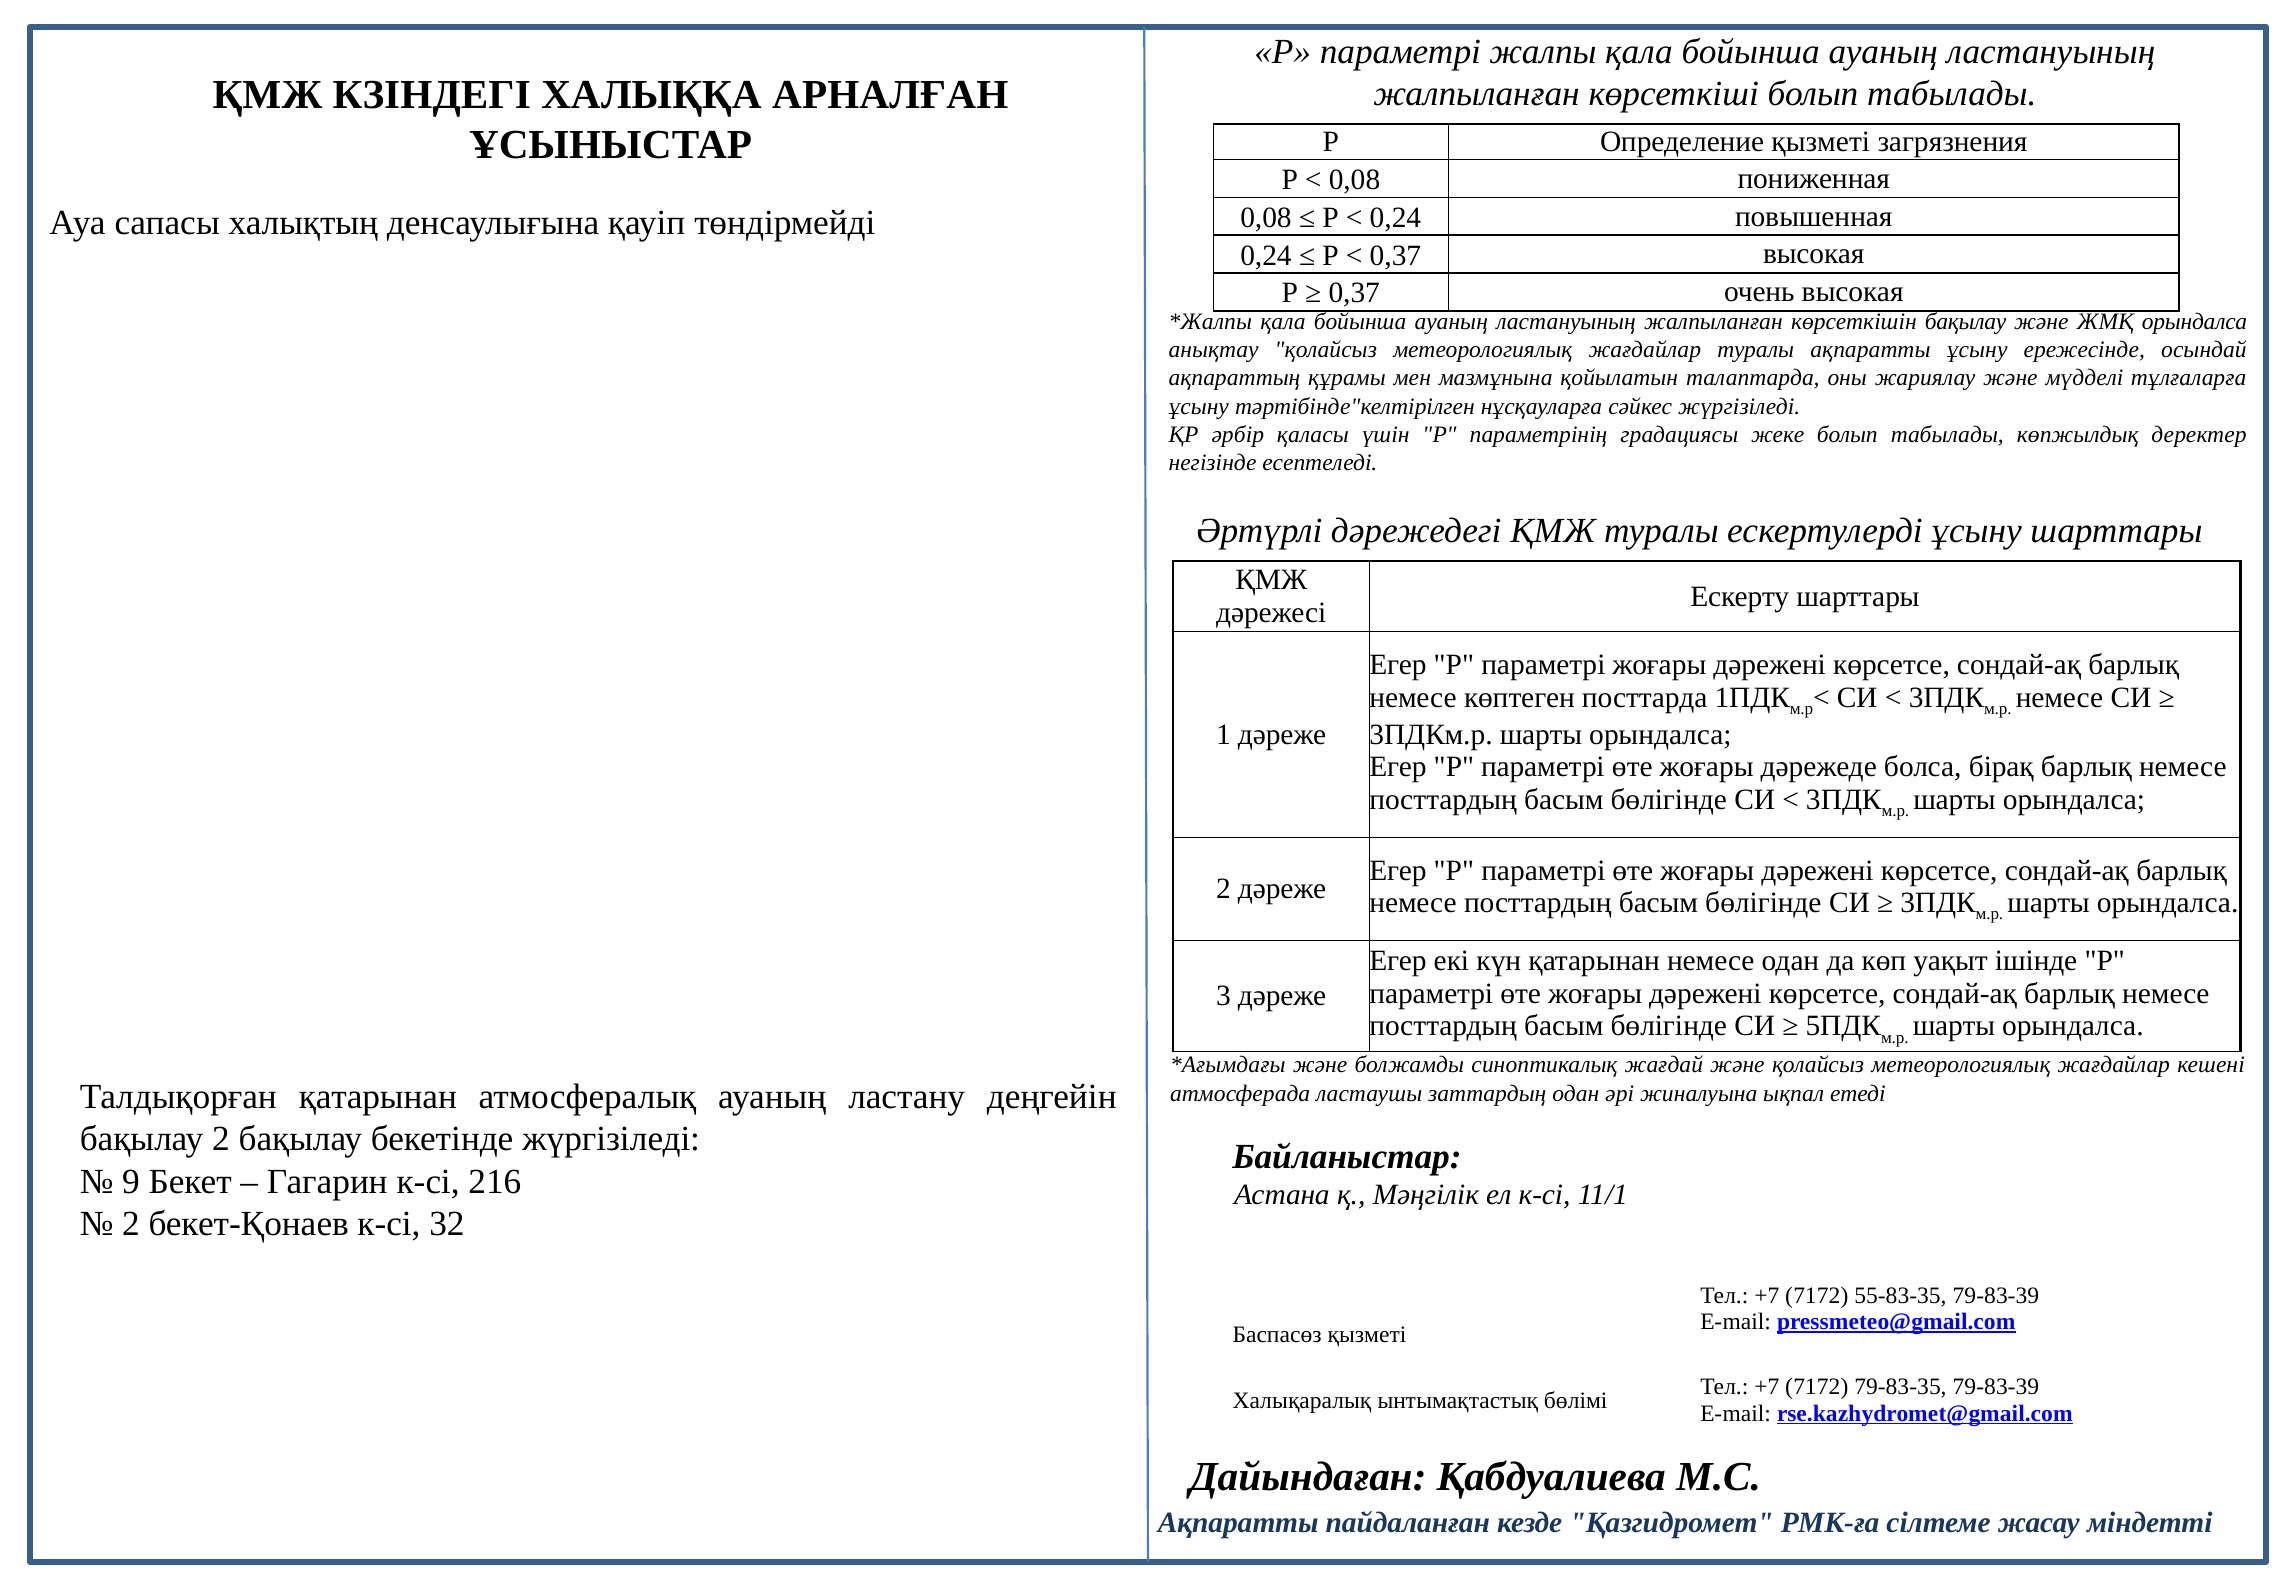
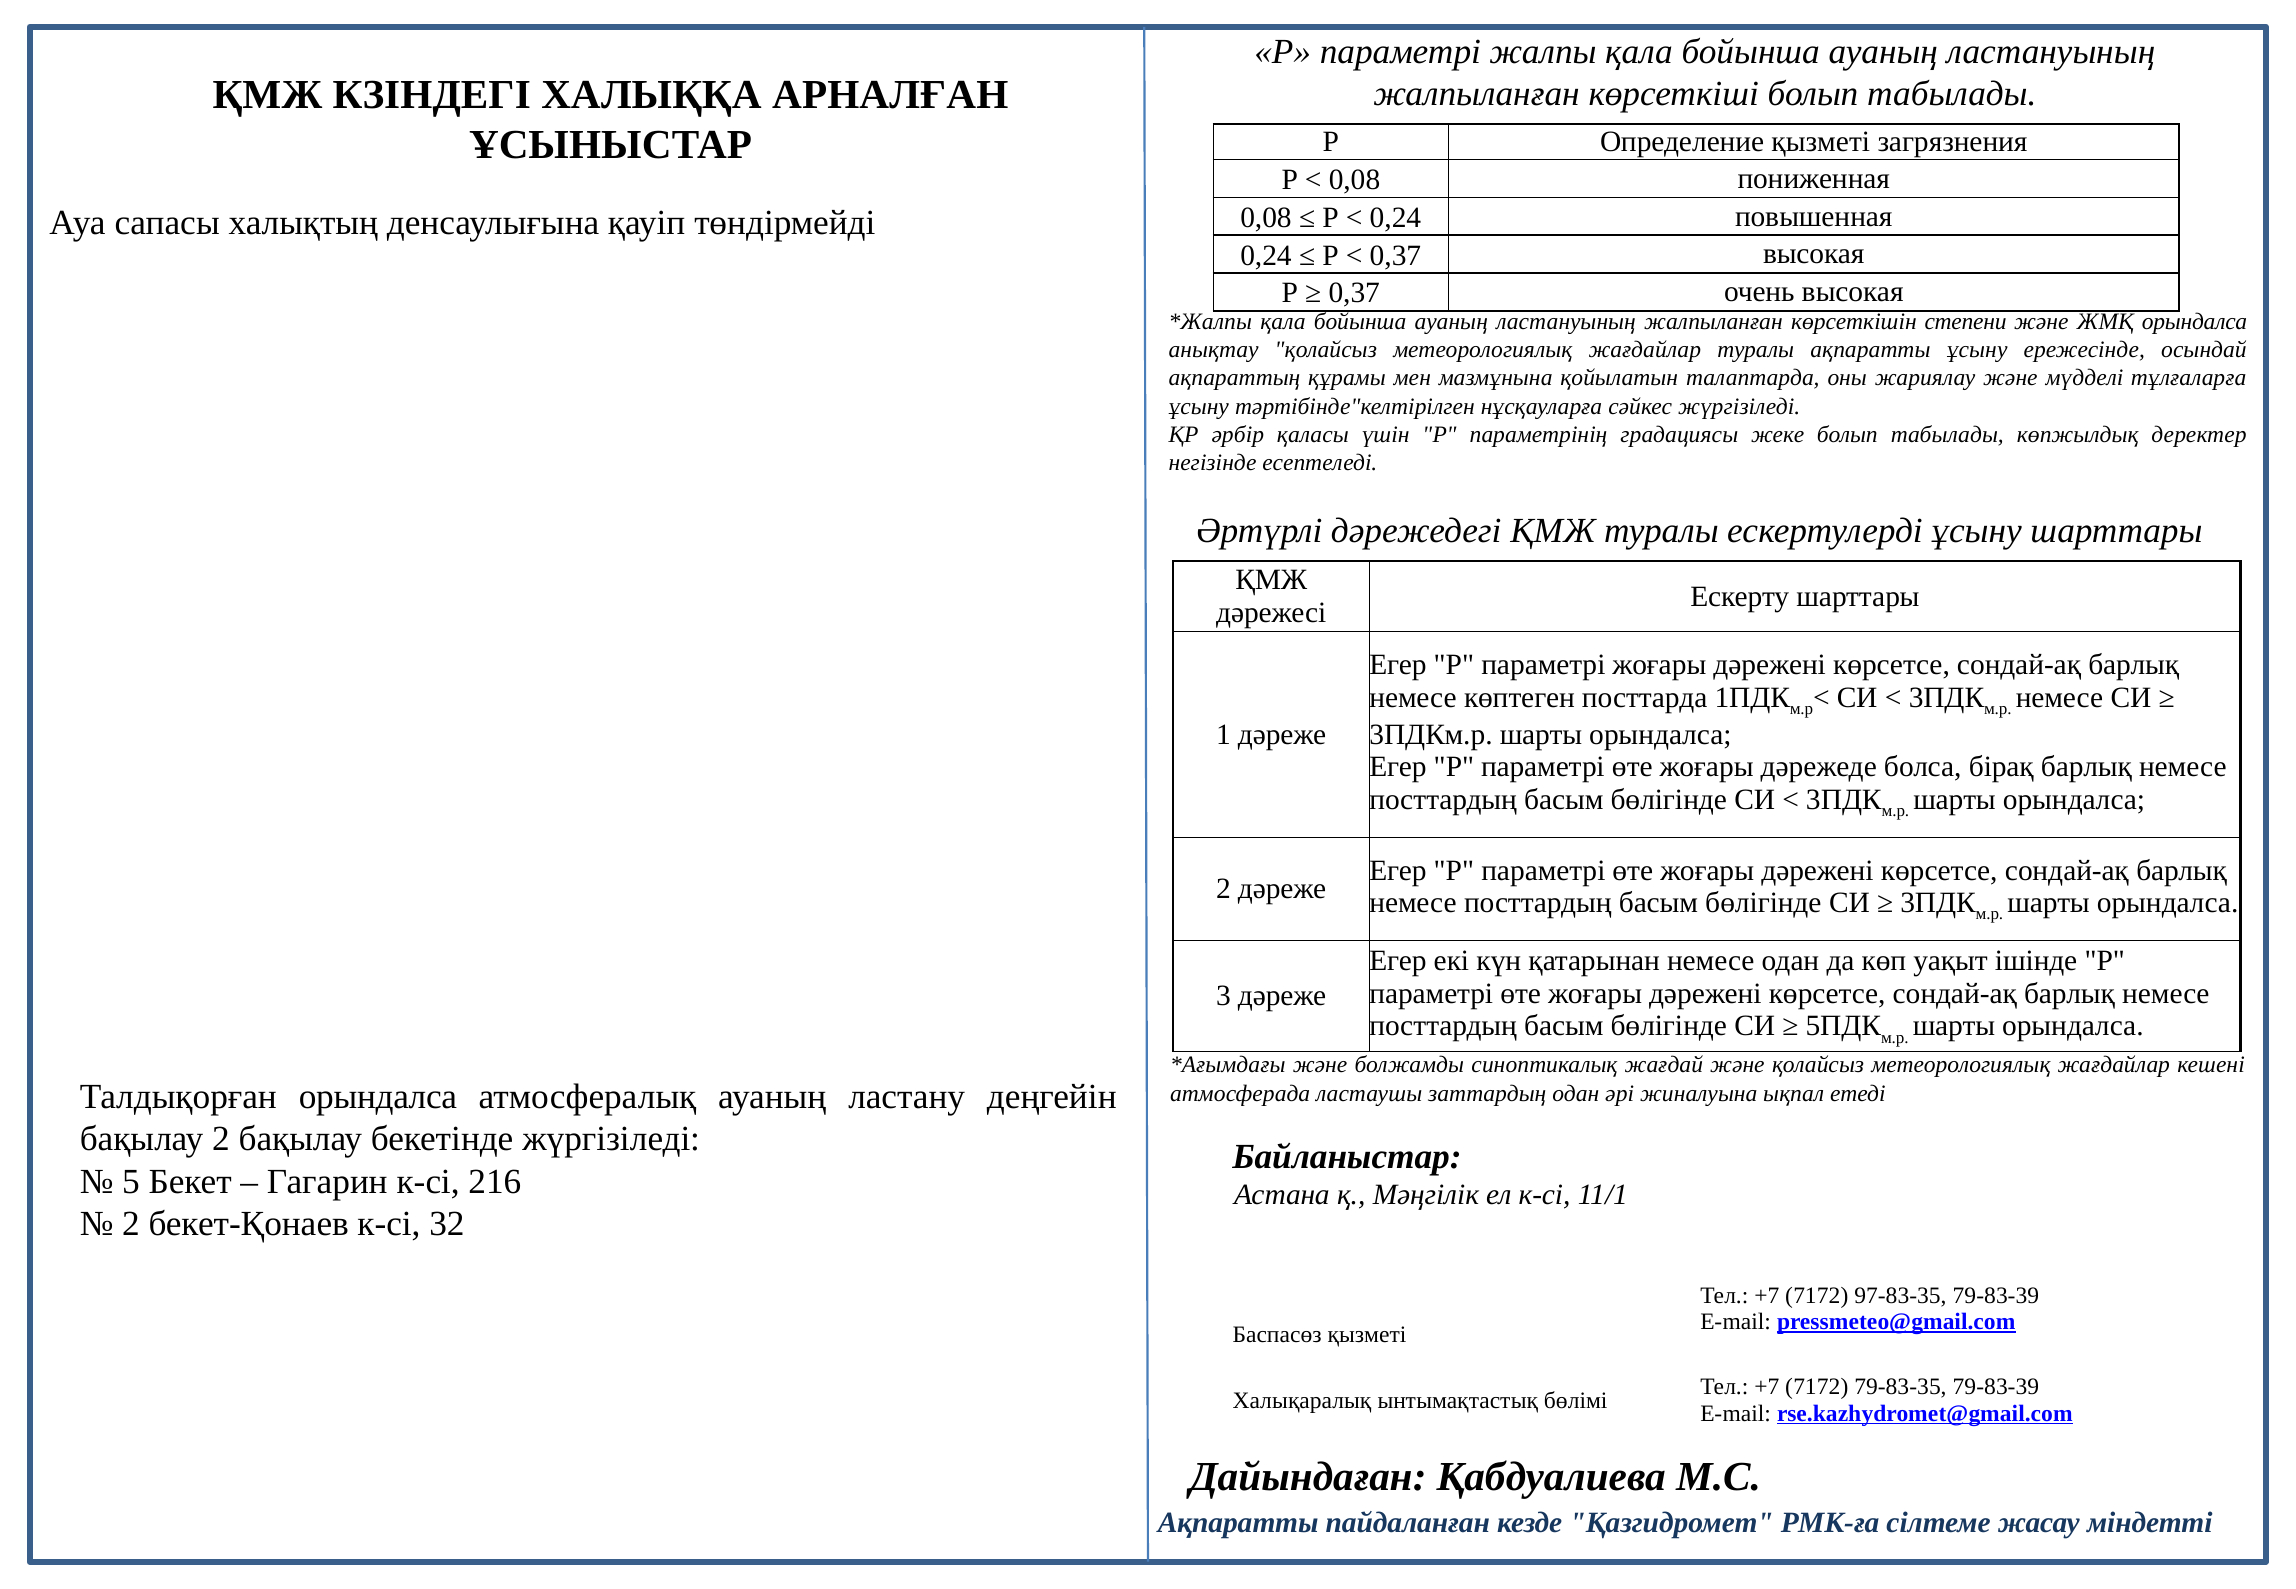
көрсеткішін бақылау: бақылау -> степени
Талдықорған қатарынан: қатарынан -> орындалса
9: 9 -> 5
55-83-35: 55-83-35 -> 97-83-35
